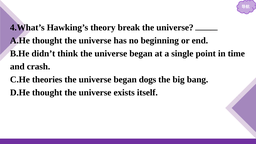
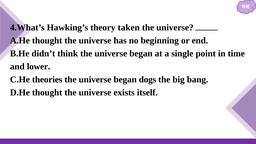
break: break -> taken
crash: crash -> lower
